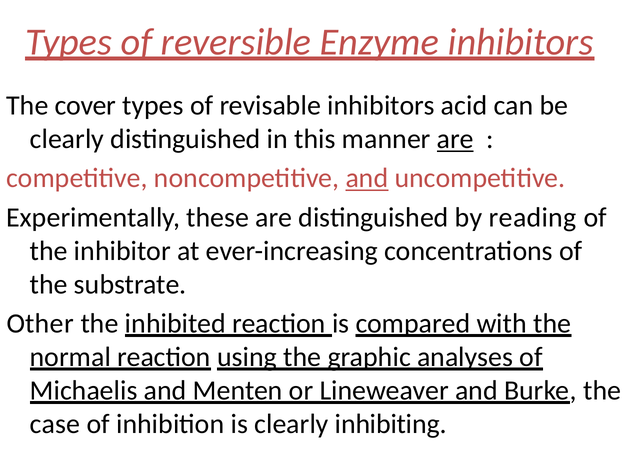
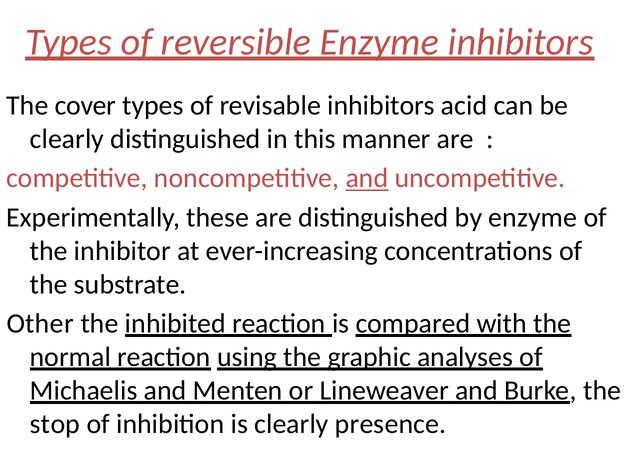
are at (455, 139) underline: present -> none
by reading: reading -> enzyme
case: case -> stop
inhibiting: inhibiting -> presence
